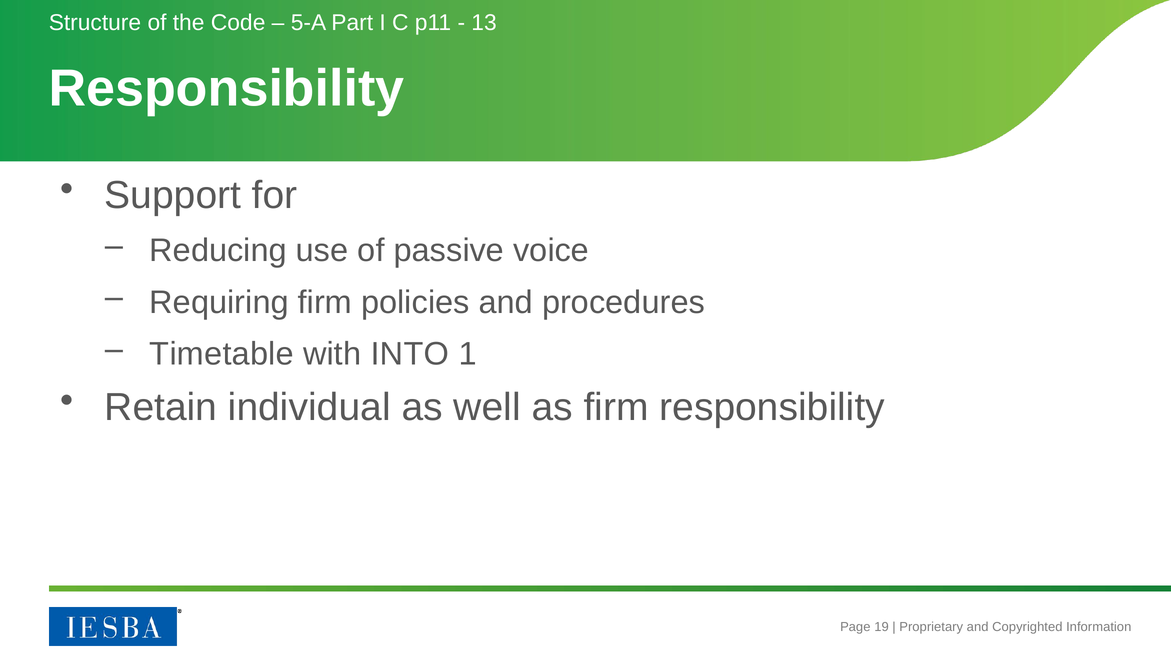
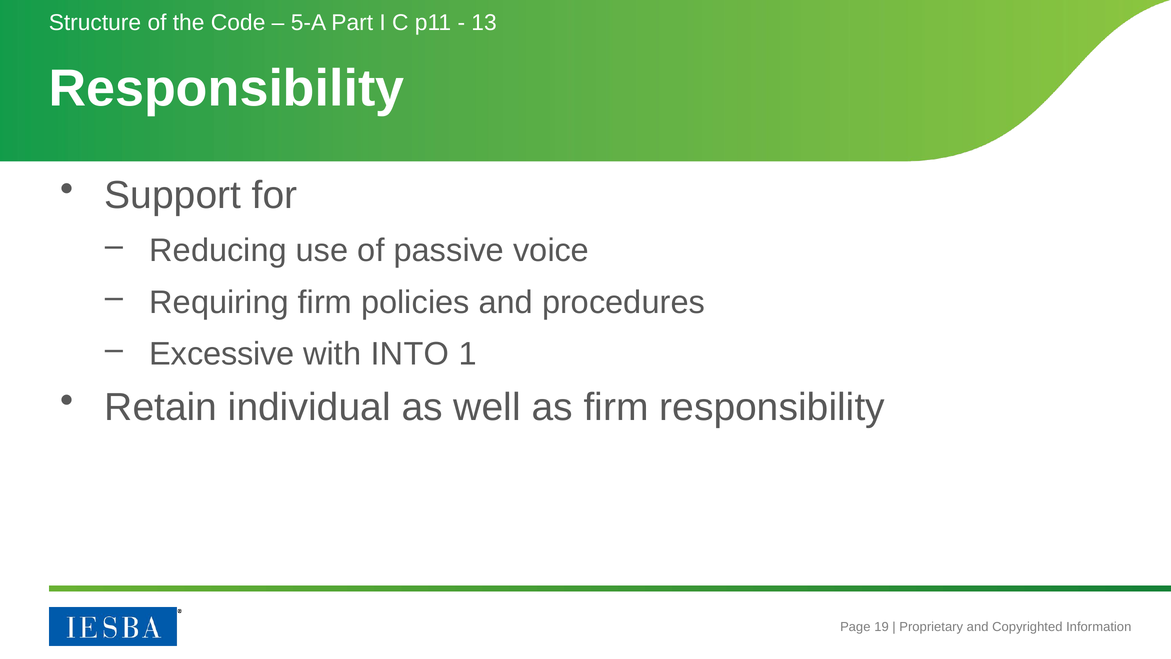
Timetable: Timetable -> Excessive
